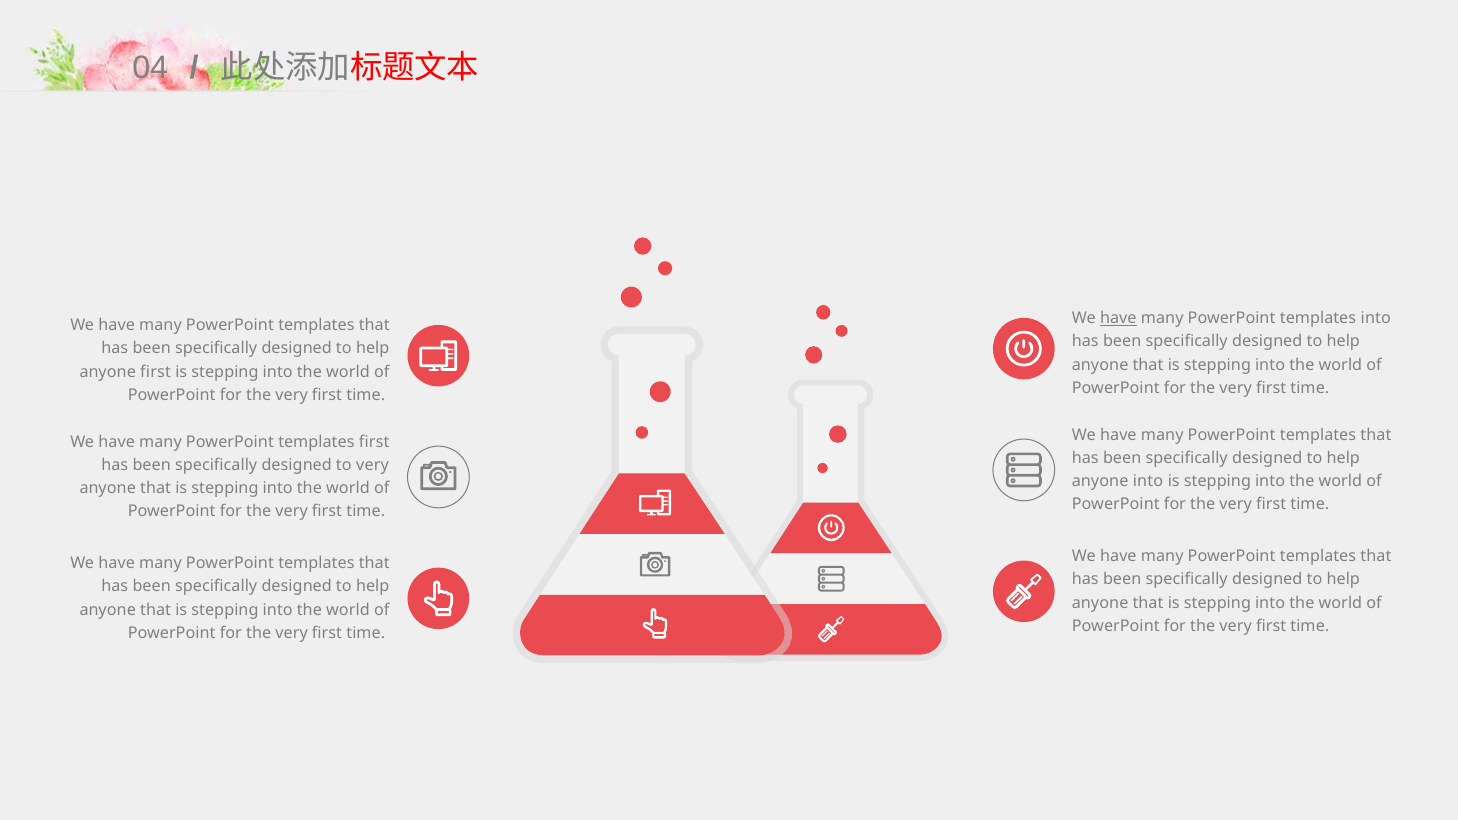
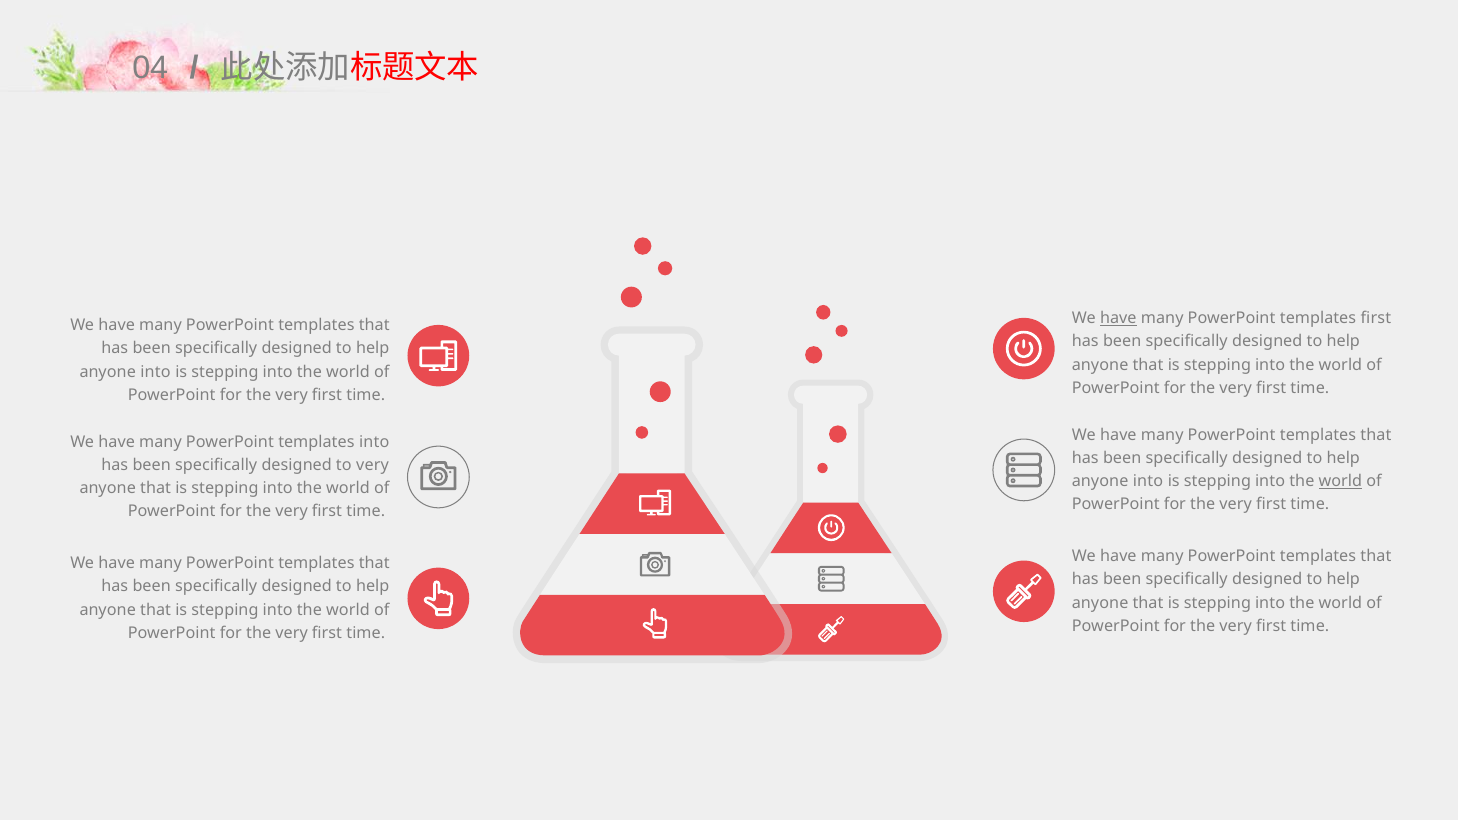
templates into: into -> first
first at (156, 372): first -> into
templates first: first -> into
world at (1340, 481) underline: none -> present
